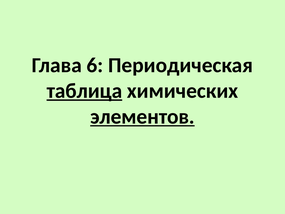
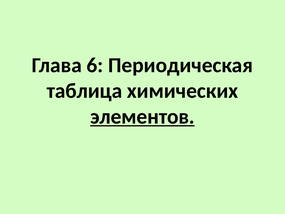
таблица underline: present -> none
